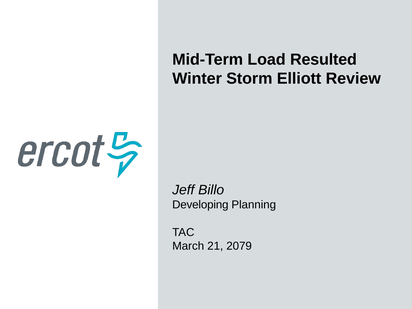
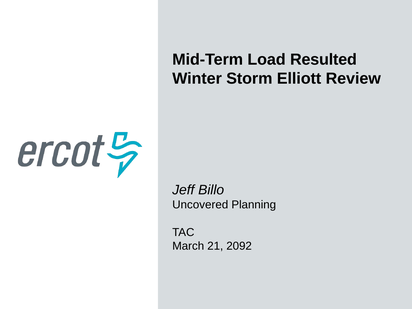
Developing: Developing -> Uncovered
2079: 2079 -> 2092
